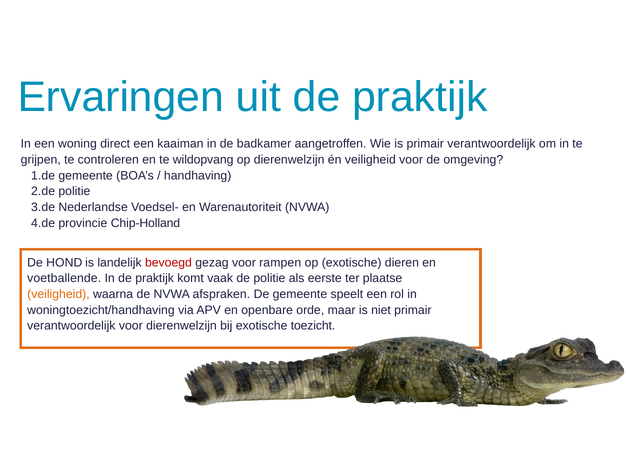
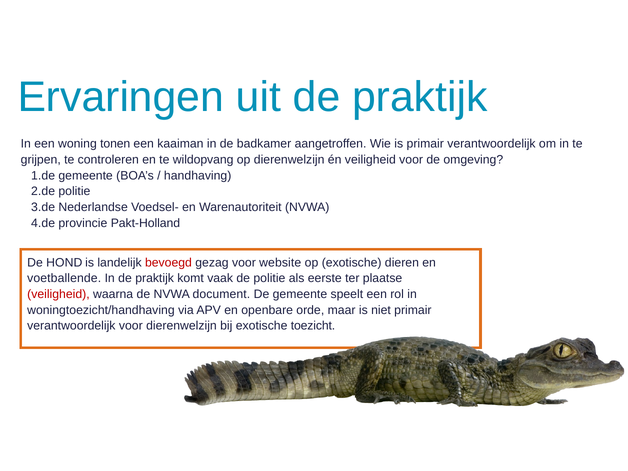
direct: direct -> tonen
Chip-Holland: Chip-Holland -> Pakt-Holland
rampen: rampen -> website
veiligheid at (58, 294) colour: orange -> red
afspraken: afspraken -> document
